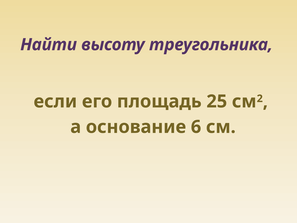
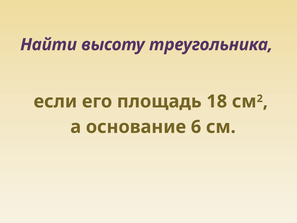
25: 25 -> 18
